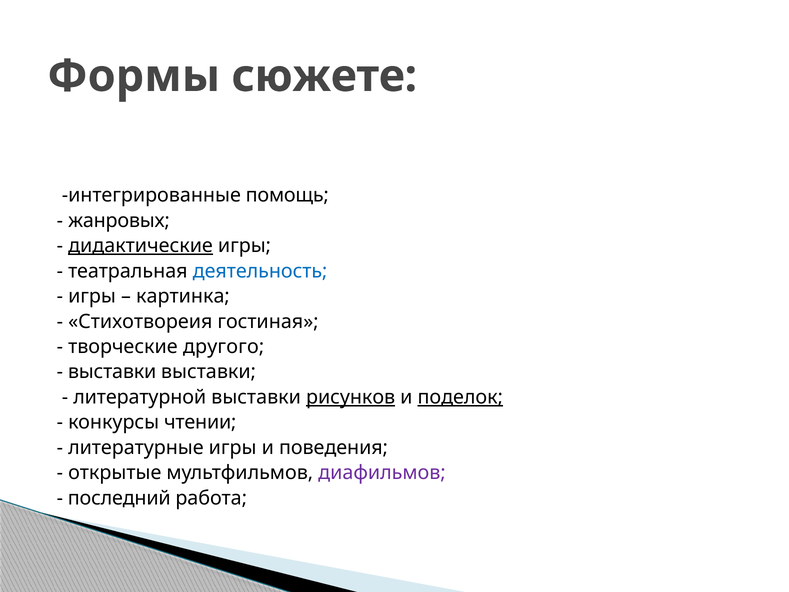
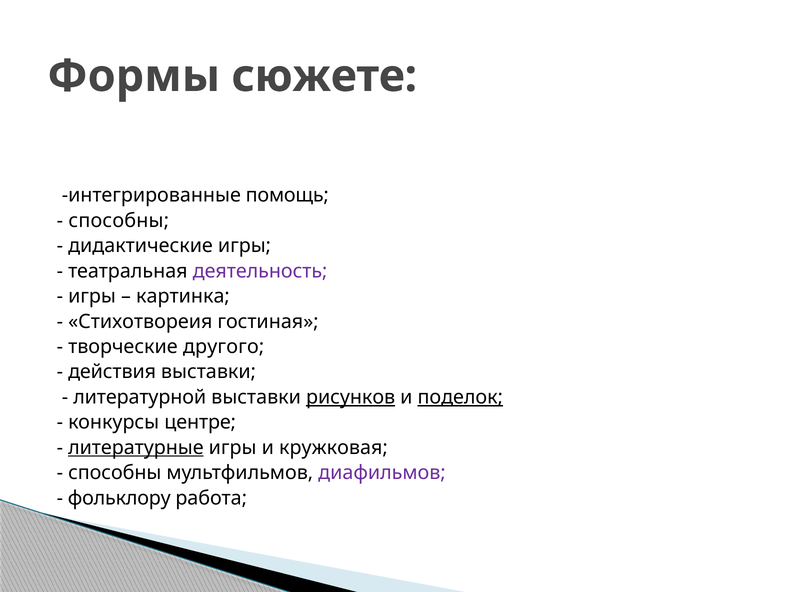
жанровых at (119, 220): жанровых -> способны
дидактические underline: present -> none
деятельность colour: blue -> purple
выставки at (112, 372): выставки -> действия
чтении: чтении -> центре
литературные underline: none -> present
поведения: поведения -> кружковая
открытые at (115, 473): открытые -> способны
последний: последний -> фольклору
